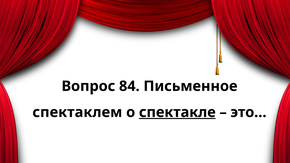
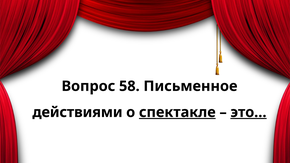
84: 84 -> 58
спектаклем: спектаклем -> действиями
это… underline: none -> present
